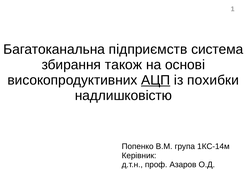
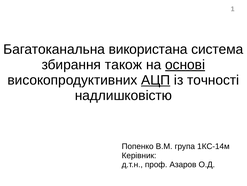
підприємств: підприємств -> використана
основі underline: none -> present
похибки: похибки -> точності
